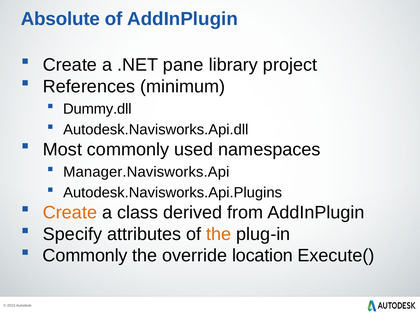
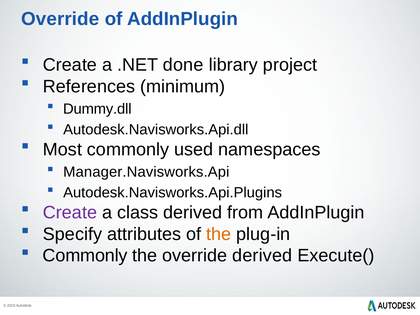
Absolute at (60, 19): Absolute -> Override
pane: pane -> done
Create at (70, 212) colour: orange -> purple
override location: location -> derived
